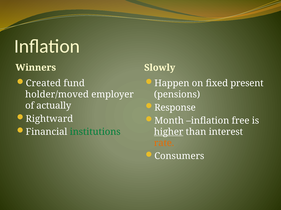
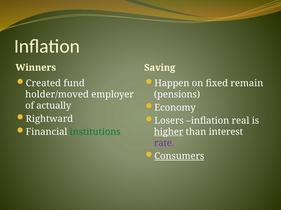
Slowly: Slowly -> Saving
present: present -> remain
Response: Response -> Economy
Month: Month -> Losers
free: free -> real
rate colour: orange -> purple
Consumers underline: none -> present
